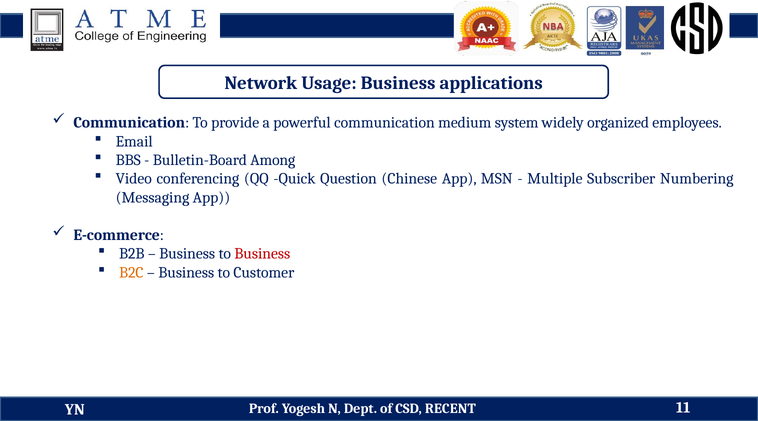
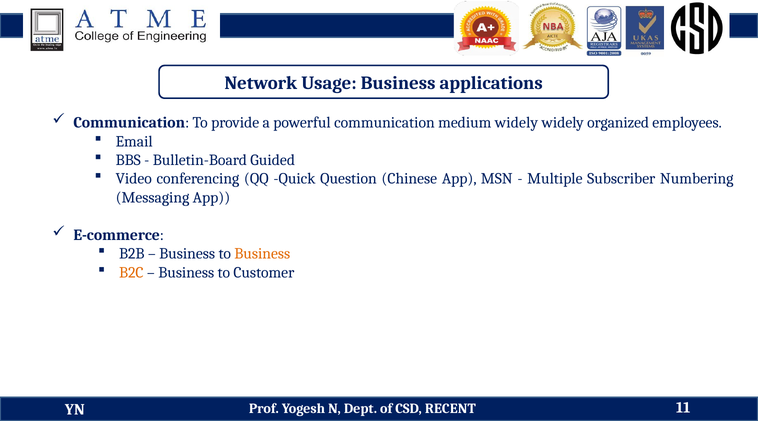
medium system: system -> widely
Among: Among -> Guided
Business at (262, 254) colour: red -> orange
